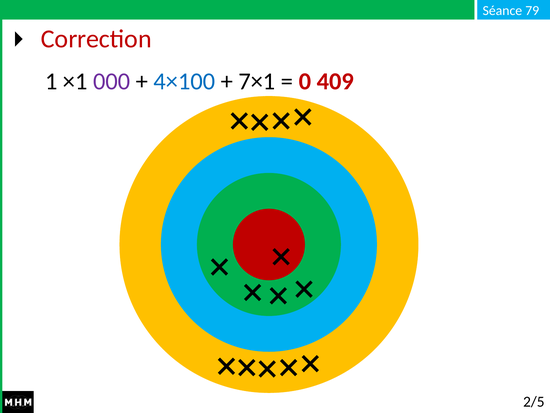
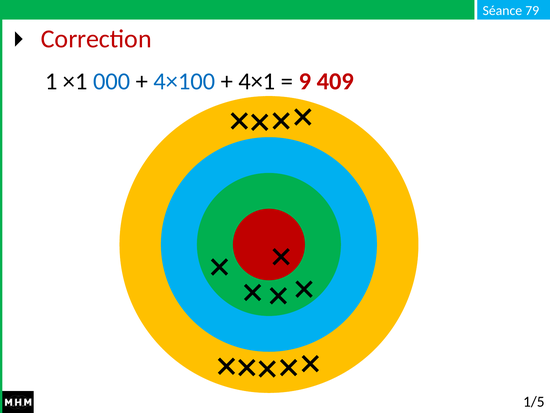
000 at (112, 81) colour: purple -> blue
7×1: 7×1 -> 4×1
0: 0 -> 9
2/5: 2/5 -> 1/5
